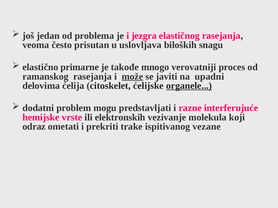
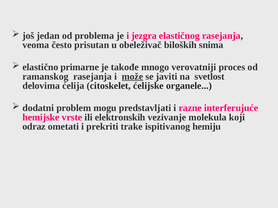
uslovljava: uslovljava -> obeleživač
snagu: snagu -> snima
upadni: upadni -> svetlost
organele underline: present -> none
vezane: vezane -> hemiju
